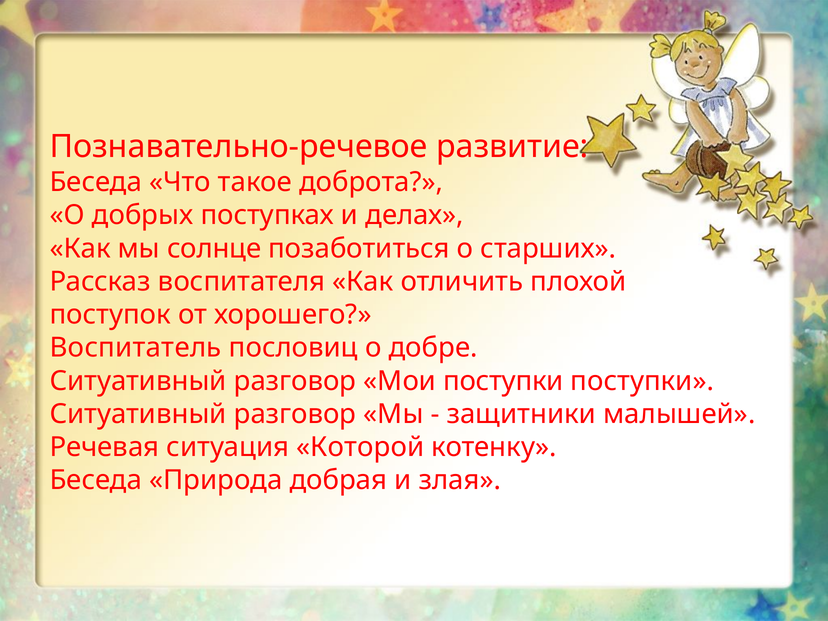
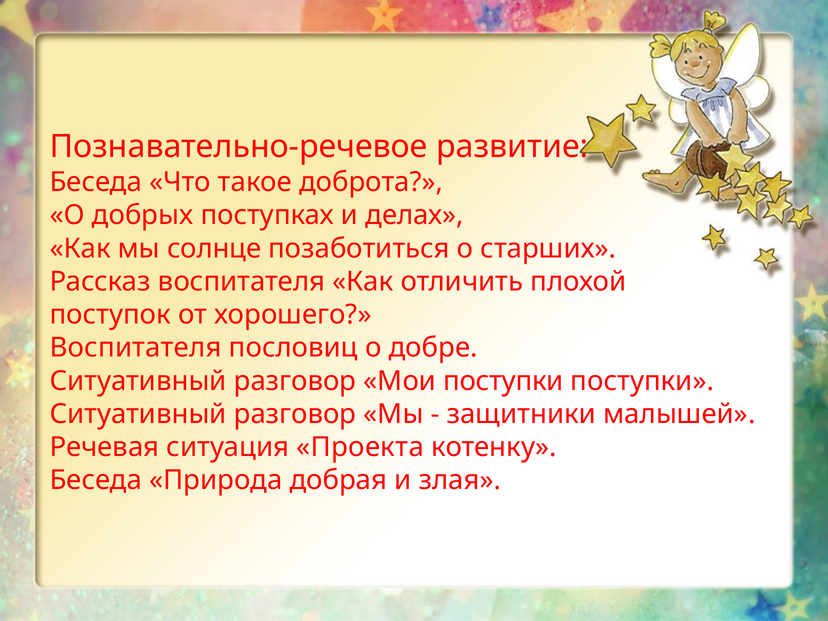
Воспитатель at (136, 348): Воспитатель -> Воспитателя
Которой: Которой -> Проекта
